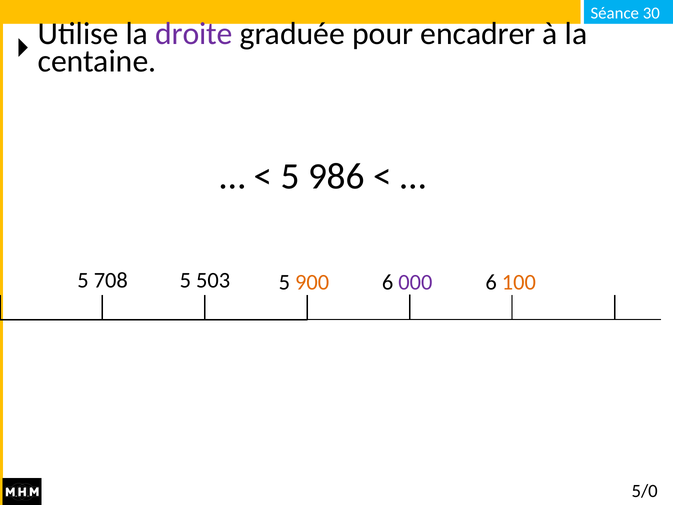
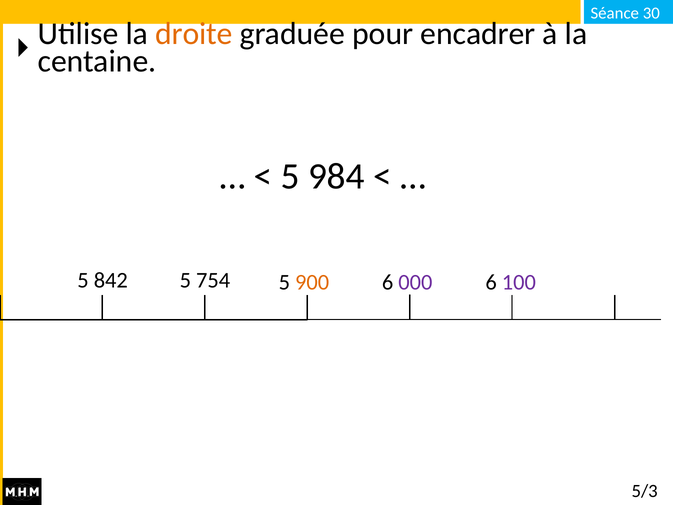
droite colour: purple -> orange
986: 986 -> 984
708: 708 -> 842
503: 503 -> 754
100 colour: orange -> purple
5/0: 5/0 -> 5/3
